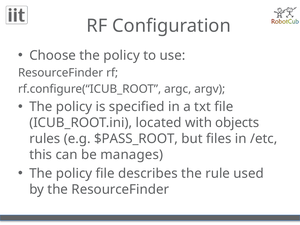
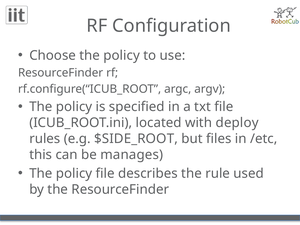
objects: objects -> deploy
$PASS_ROOT: $PASS_ROOT -> $SIDE_ROOT
